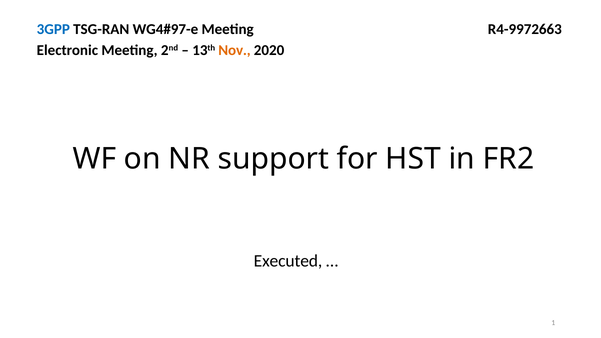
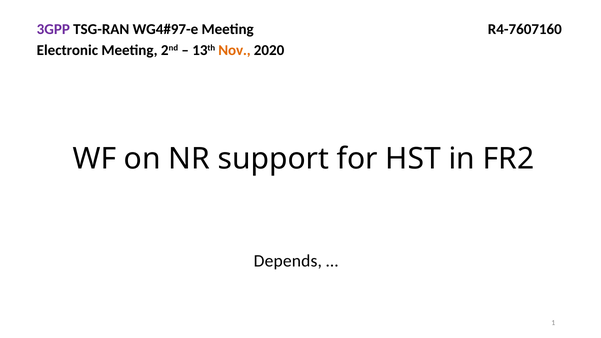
3GPP colour: blue -> purple
R4-9972663: R4-9972663 -> R4-7607160
Executed: Executed -> Depends
